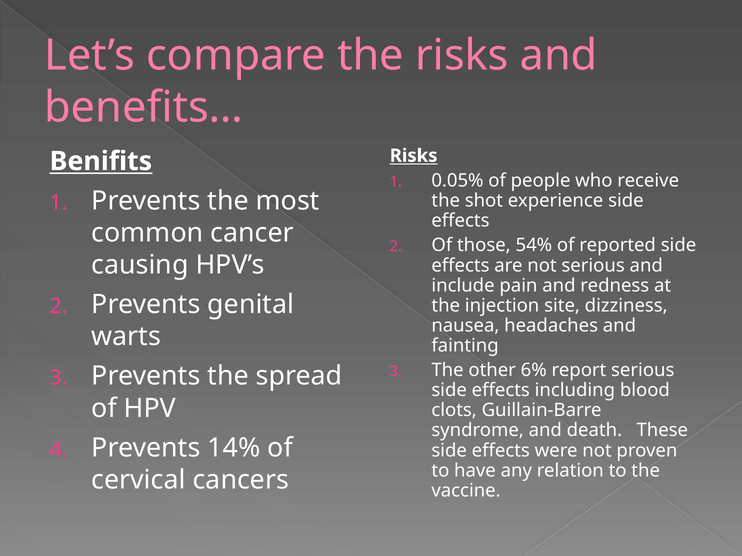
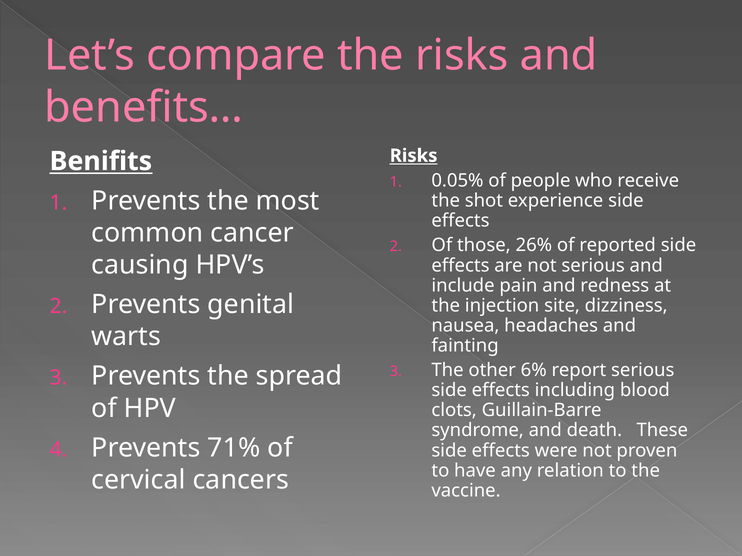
54%: 54% -> 26%
14%: 14% -> 71%
